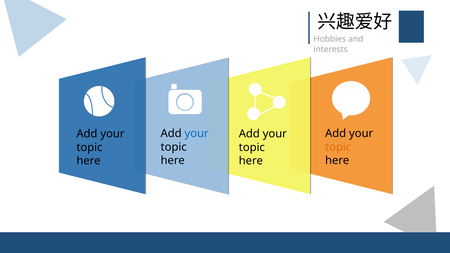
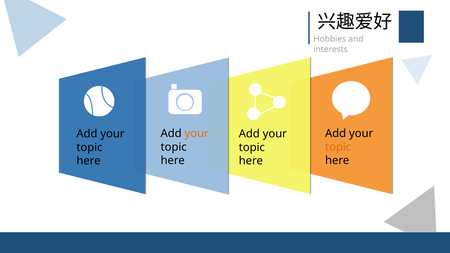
your at (197, 134) colour: blue -> orange
